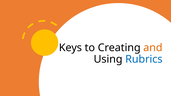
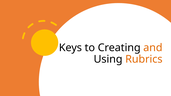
Rubrics colour: blue -> orange
